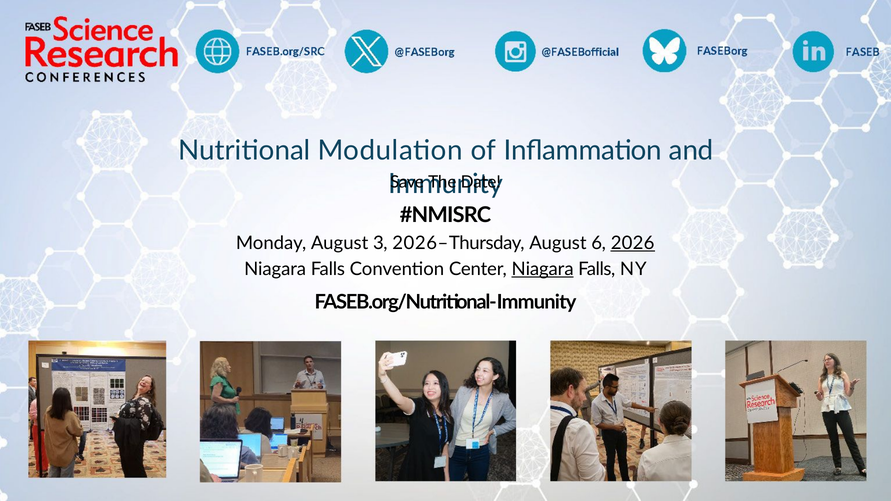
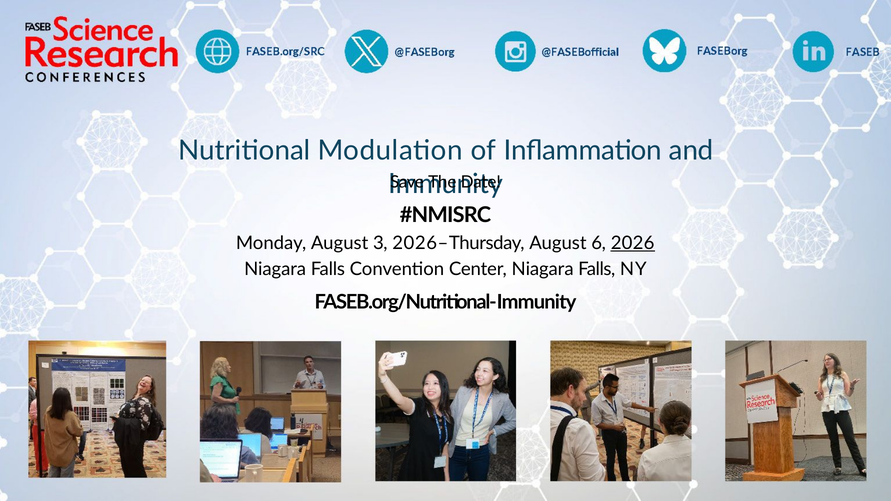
Niagara at (543, 269) underline: present -> none
